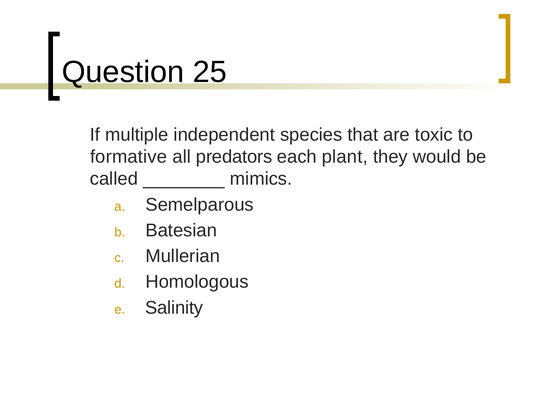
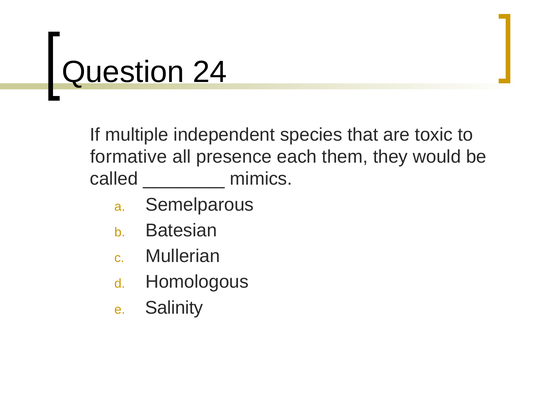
25: 25 -> 24
predators: predators -> presence
plant: plant -> them
